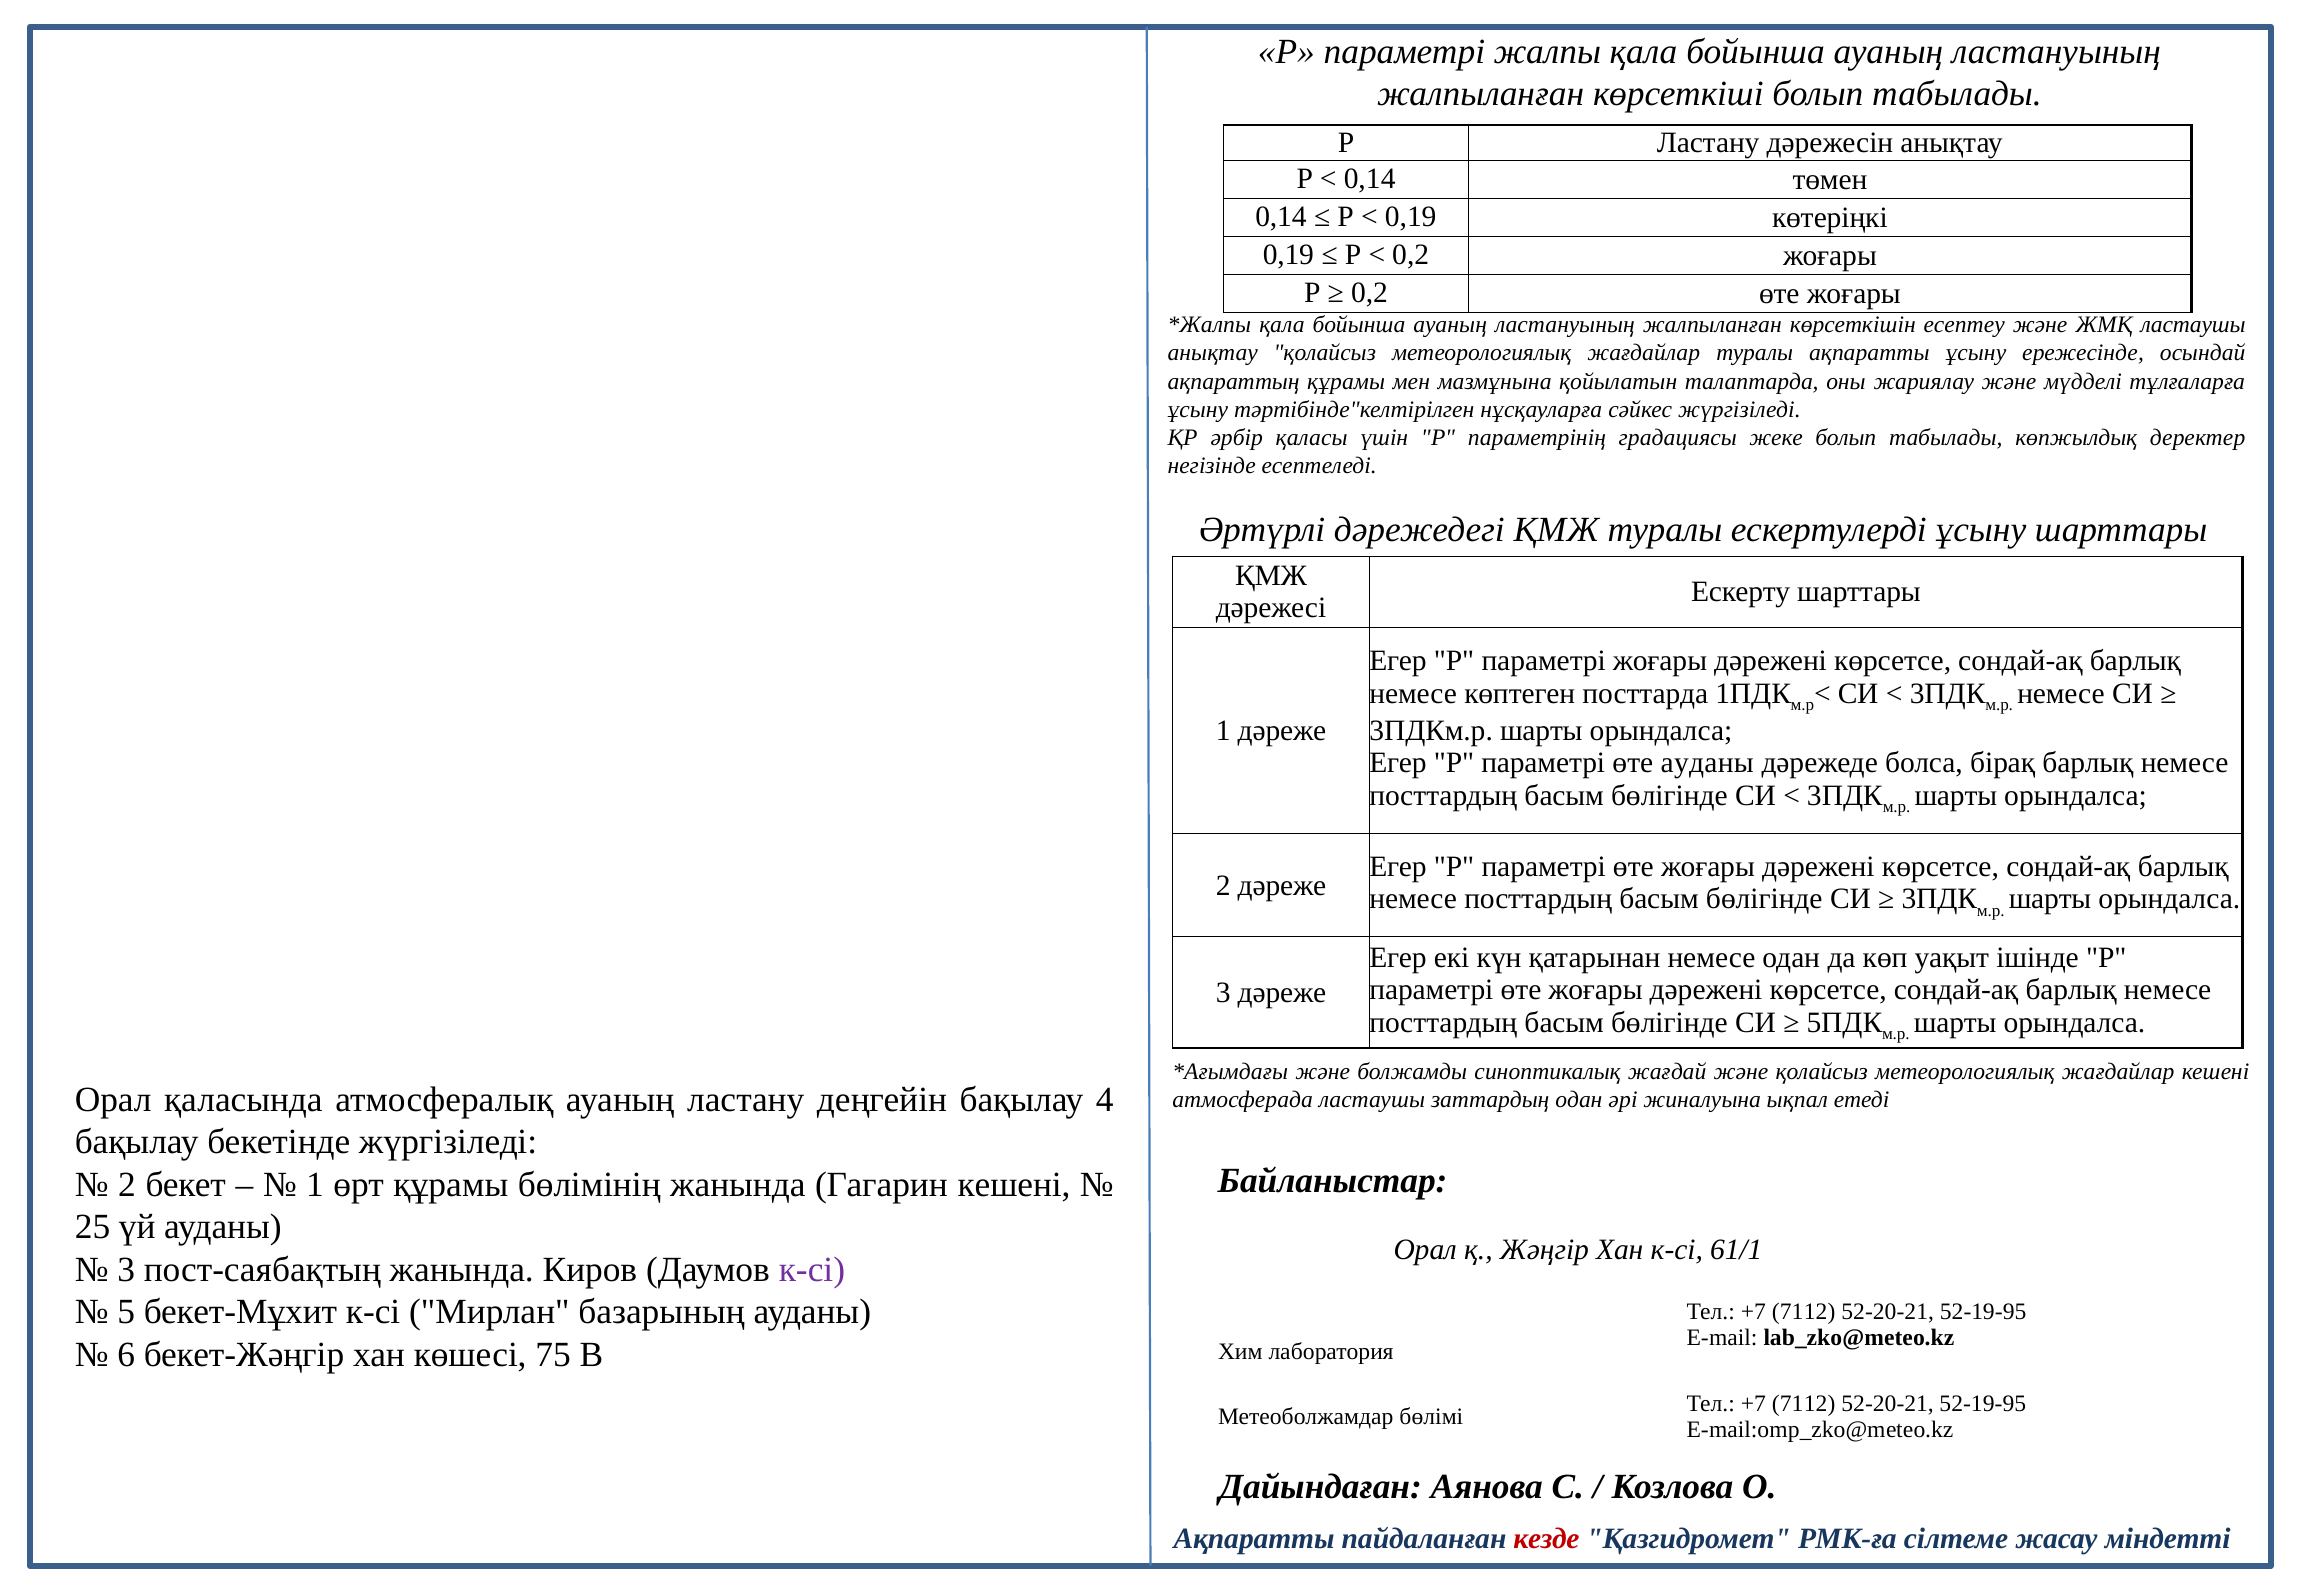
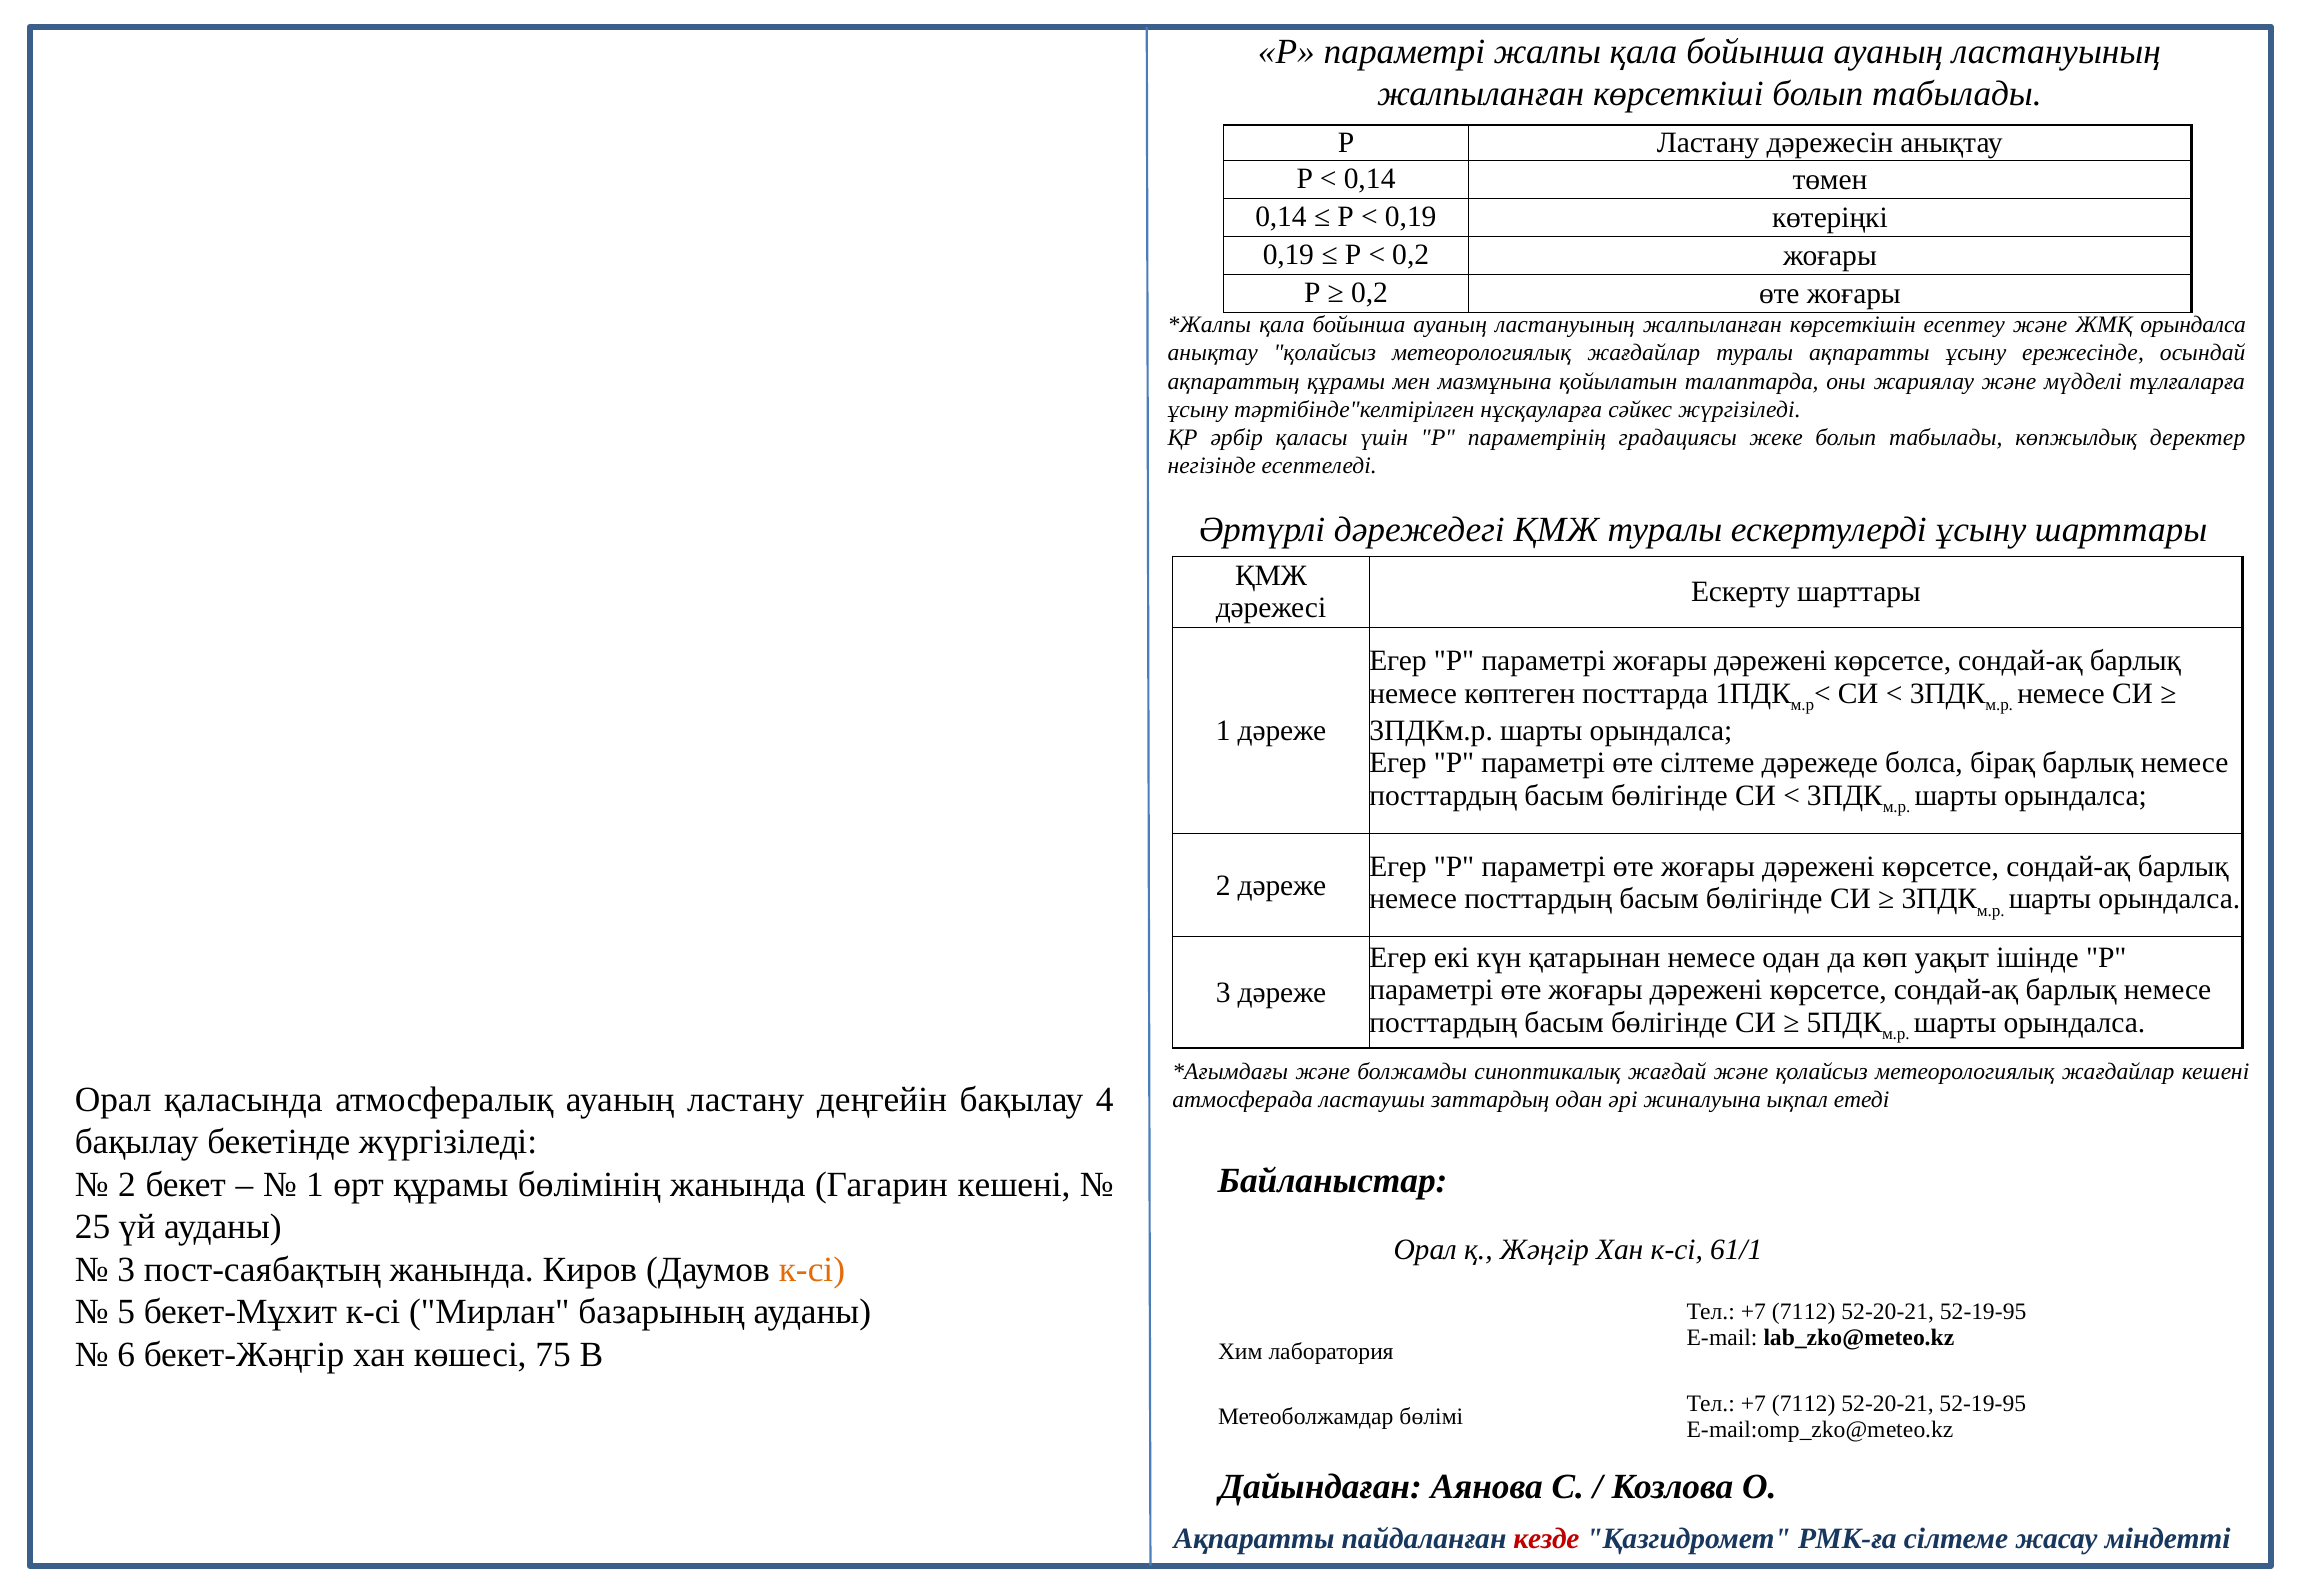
ЖМҚ ластаушы: ластаушы -> орындалса
өте ауданы: ауданы -> сілтеме
к-сі at (812, 1270) colour: purple -> orange
